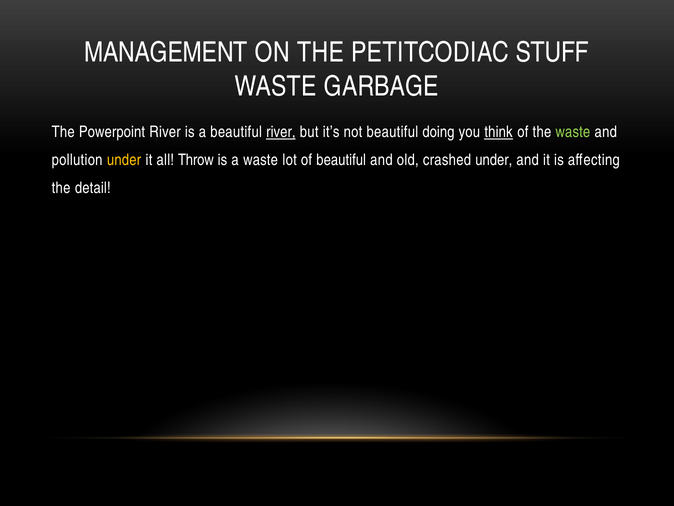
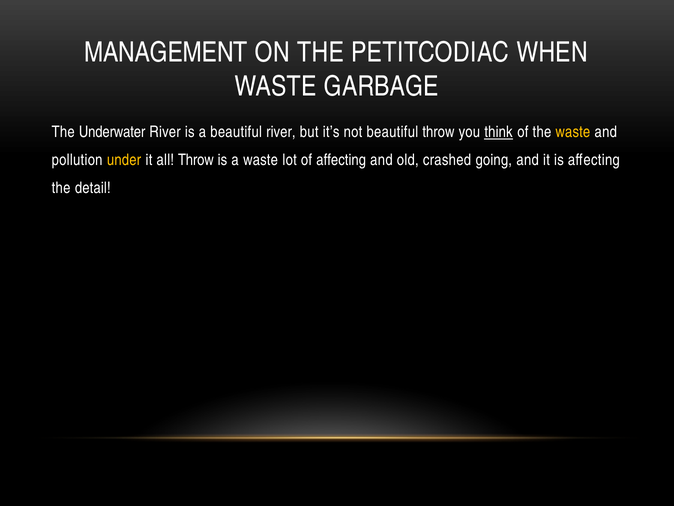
STUFF: STUFF -> WHEN
Powerpoint: Powerpoint -> Underwater
river at (281, 132) underline: present -> none
beautiful doing: doing -> throw
waste at (573, 132) colour: light green -> yellow
of beautiful: beautiful -> affecting
crashed under: under -> going
